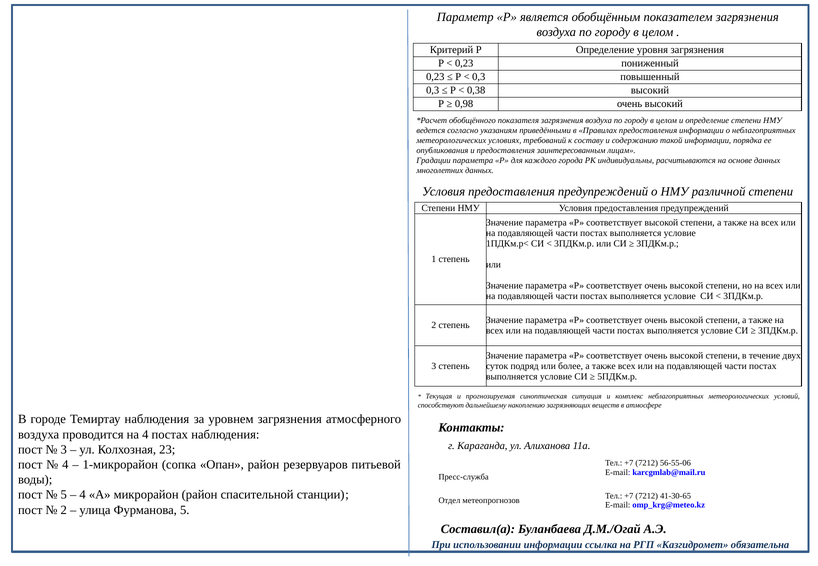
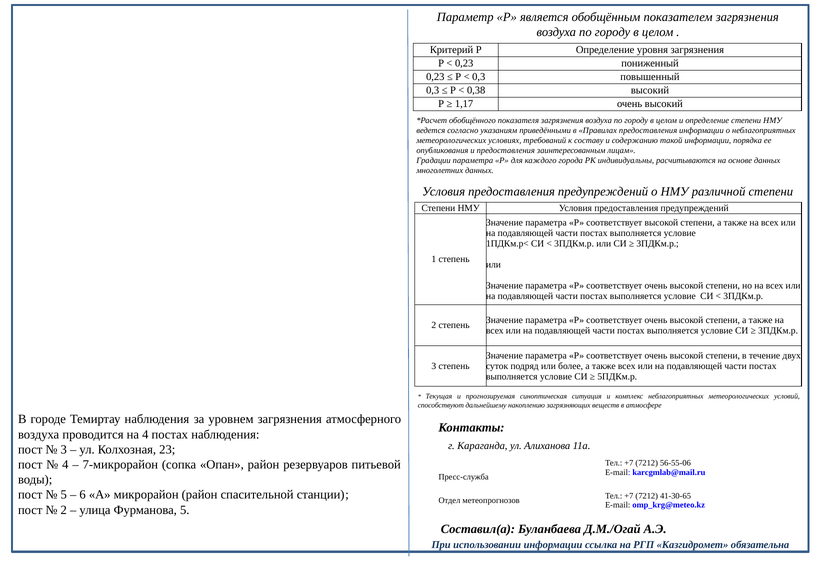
0,98: 0,98 -> 1,17
1-микрорайон: 1-микрорайон -> 7-микрорайон
4 at (83, 495): 4 -> 6
